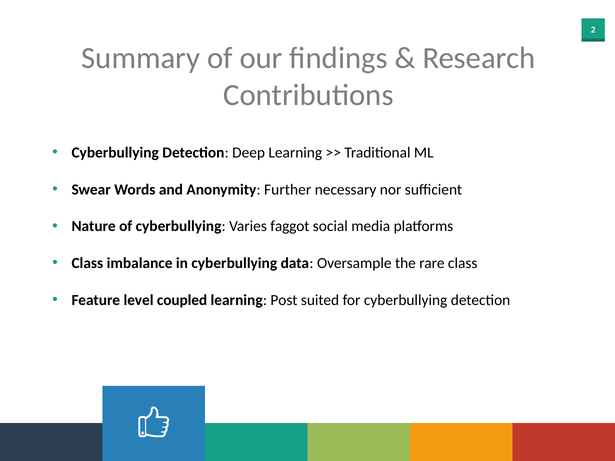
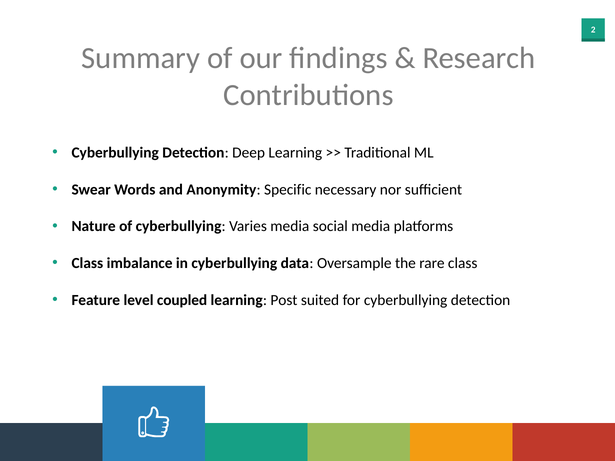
Further: Further -> Specific
Varies faggot: faggot -> media
